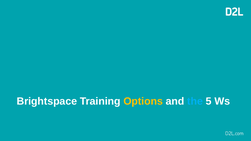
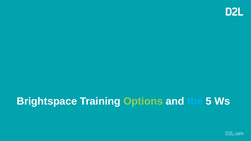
Options colour: yellow -> light green
